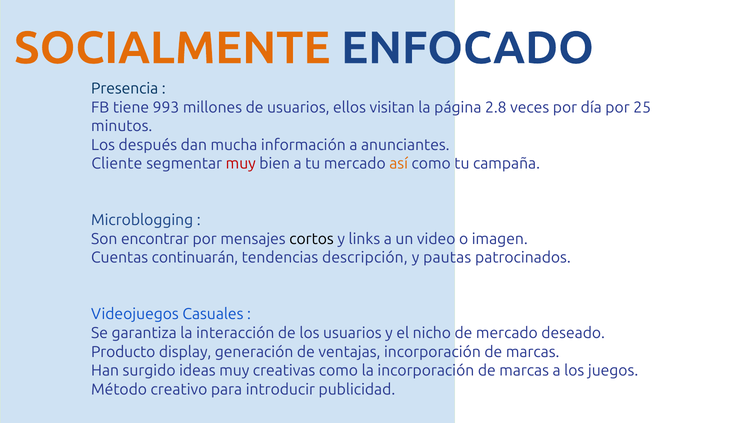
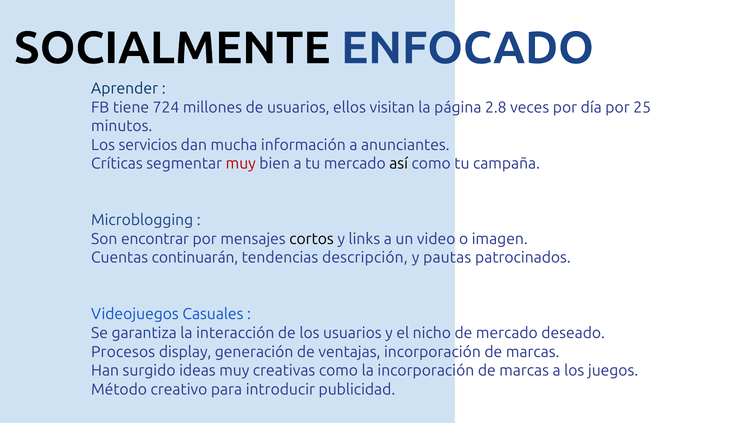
SOCIALMENTE colour: orange -> black
Presencia: Presencia -> Aprender
993: 993 -> 724
después: después -> servicios
Cliente: Cliente -> Críticas
así colour: orange -> black
Producto: Producto -> Procesos
